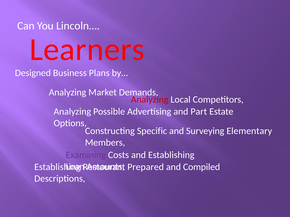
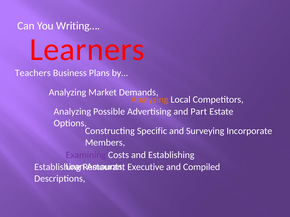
Lincoln…: Lincoln… -> Writing…
Designed: Designed -> Teachers
Analyzing at (150, 100) colour: red -> orange
Elementary: Elementary -> Incorporate
Prepared: Prepared -> Executive
